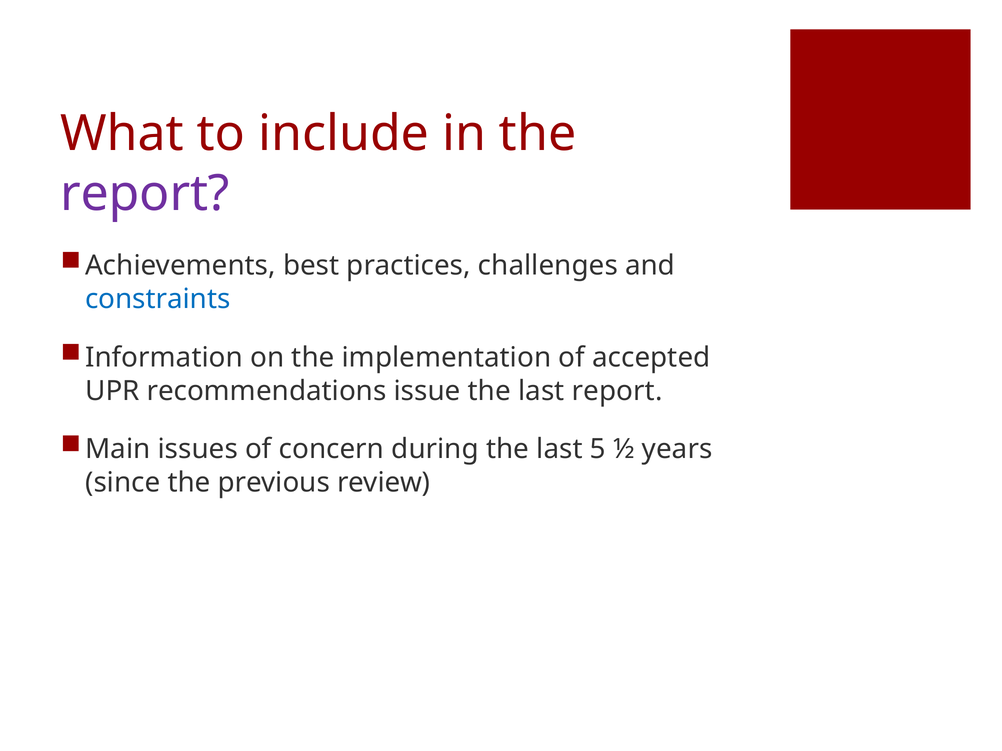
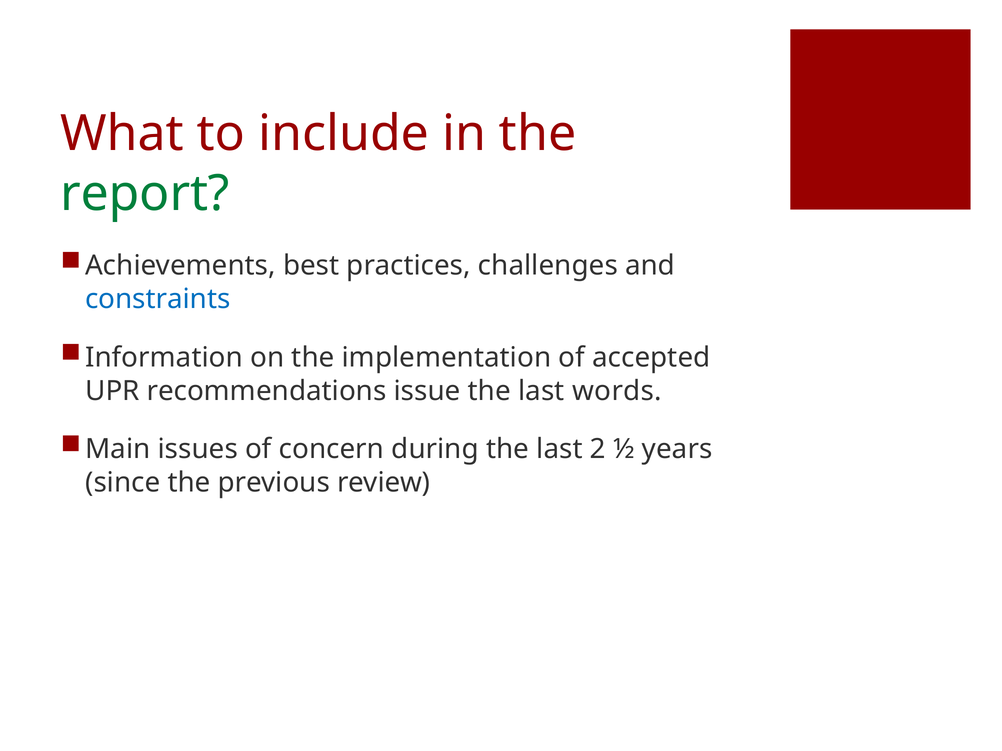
report at (145, 194) colour: purple -> green
last report: report -> words
5: 5 -> 2
